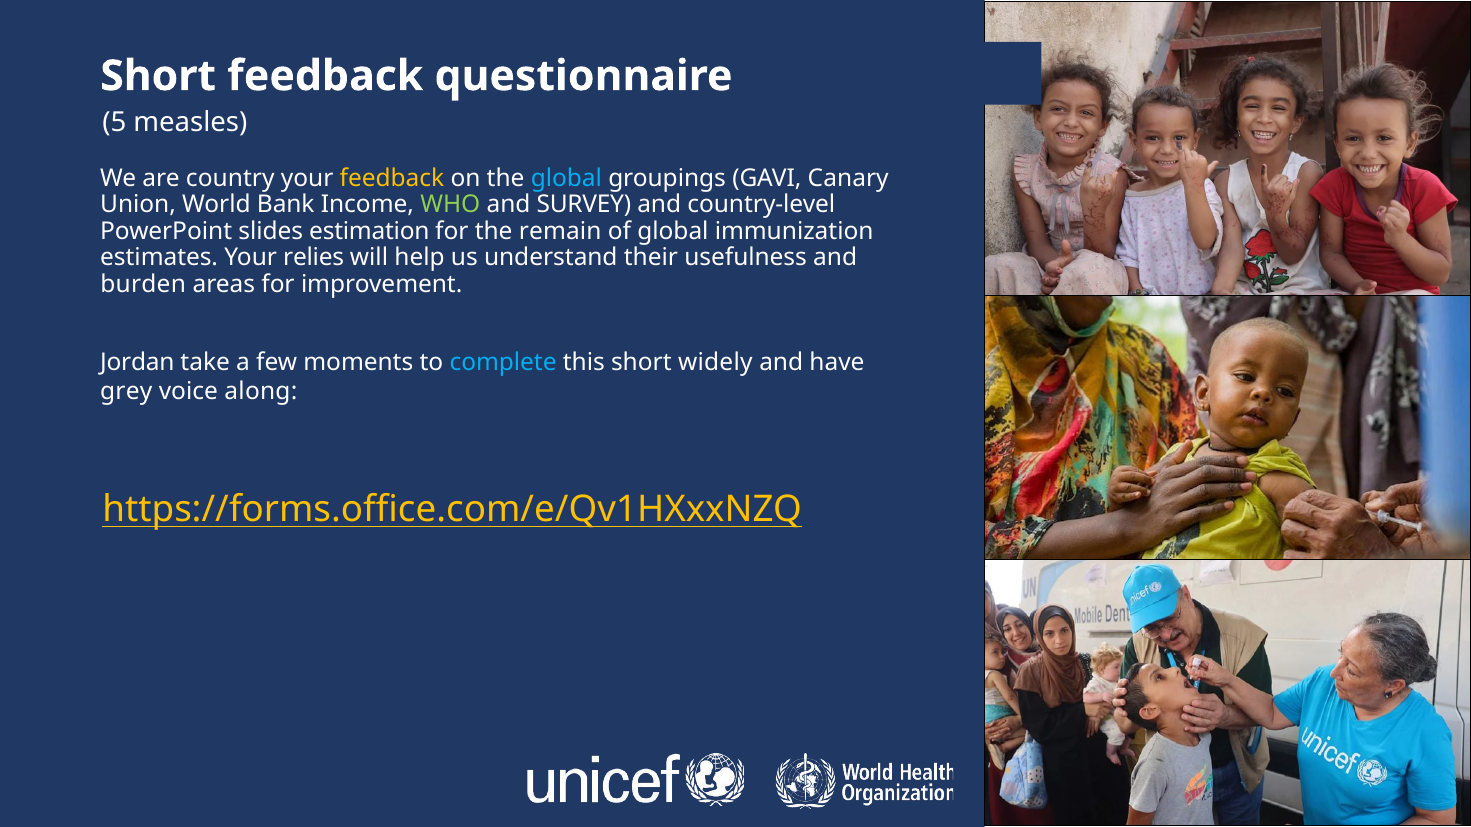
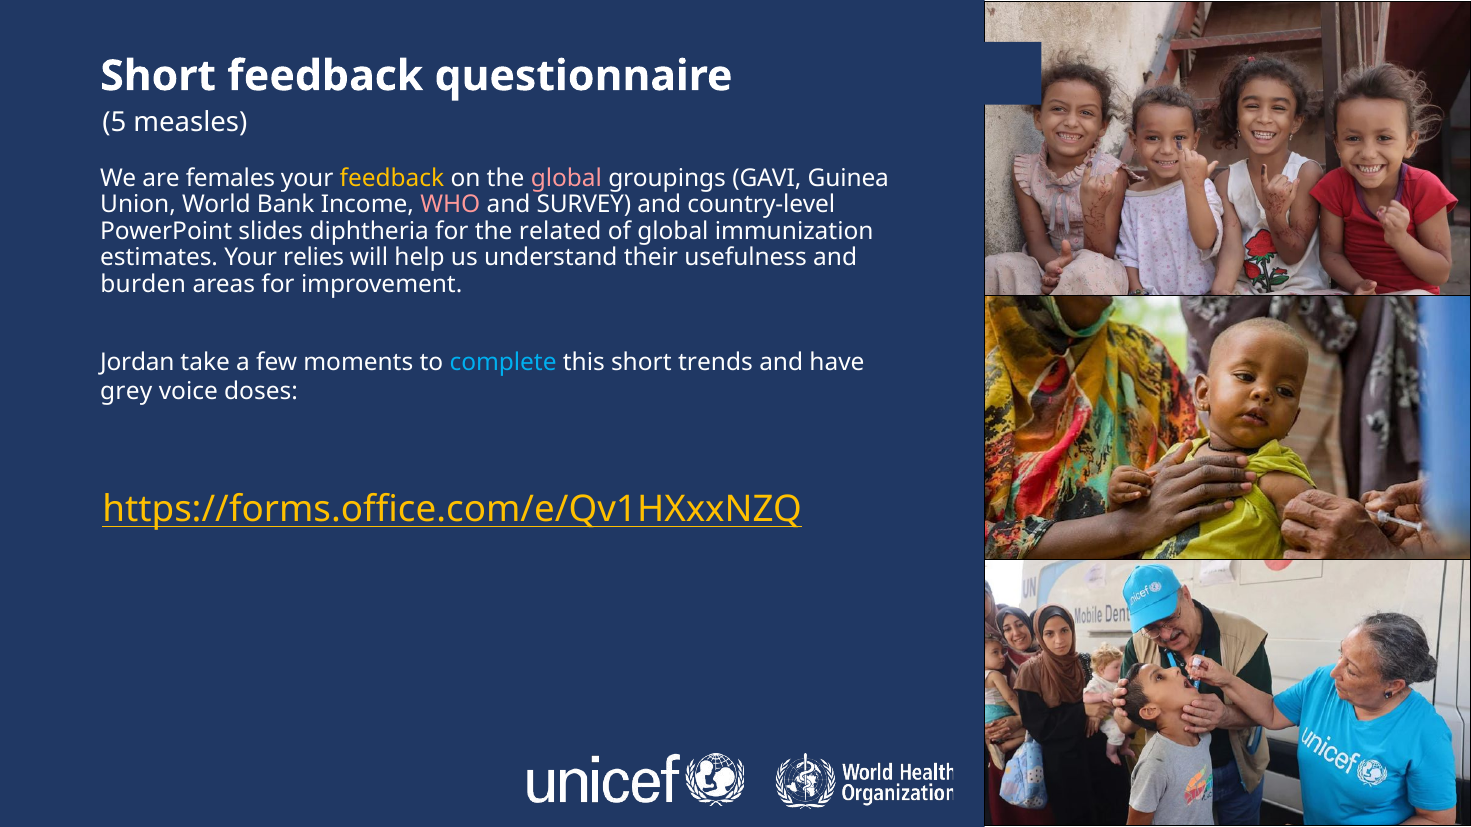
country: country -> females
global at (566, 178) colour: light blue -> pink
Canary: Canary -> Guinea
WHO colour: light green -> pink
estimation: estimation -> diphtheria
remain: remain -> related
widely: widely -> trends
along: along -> doses
